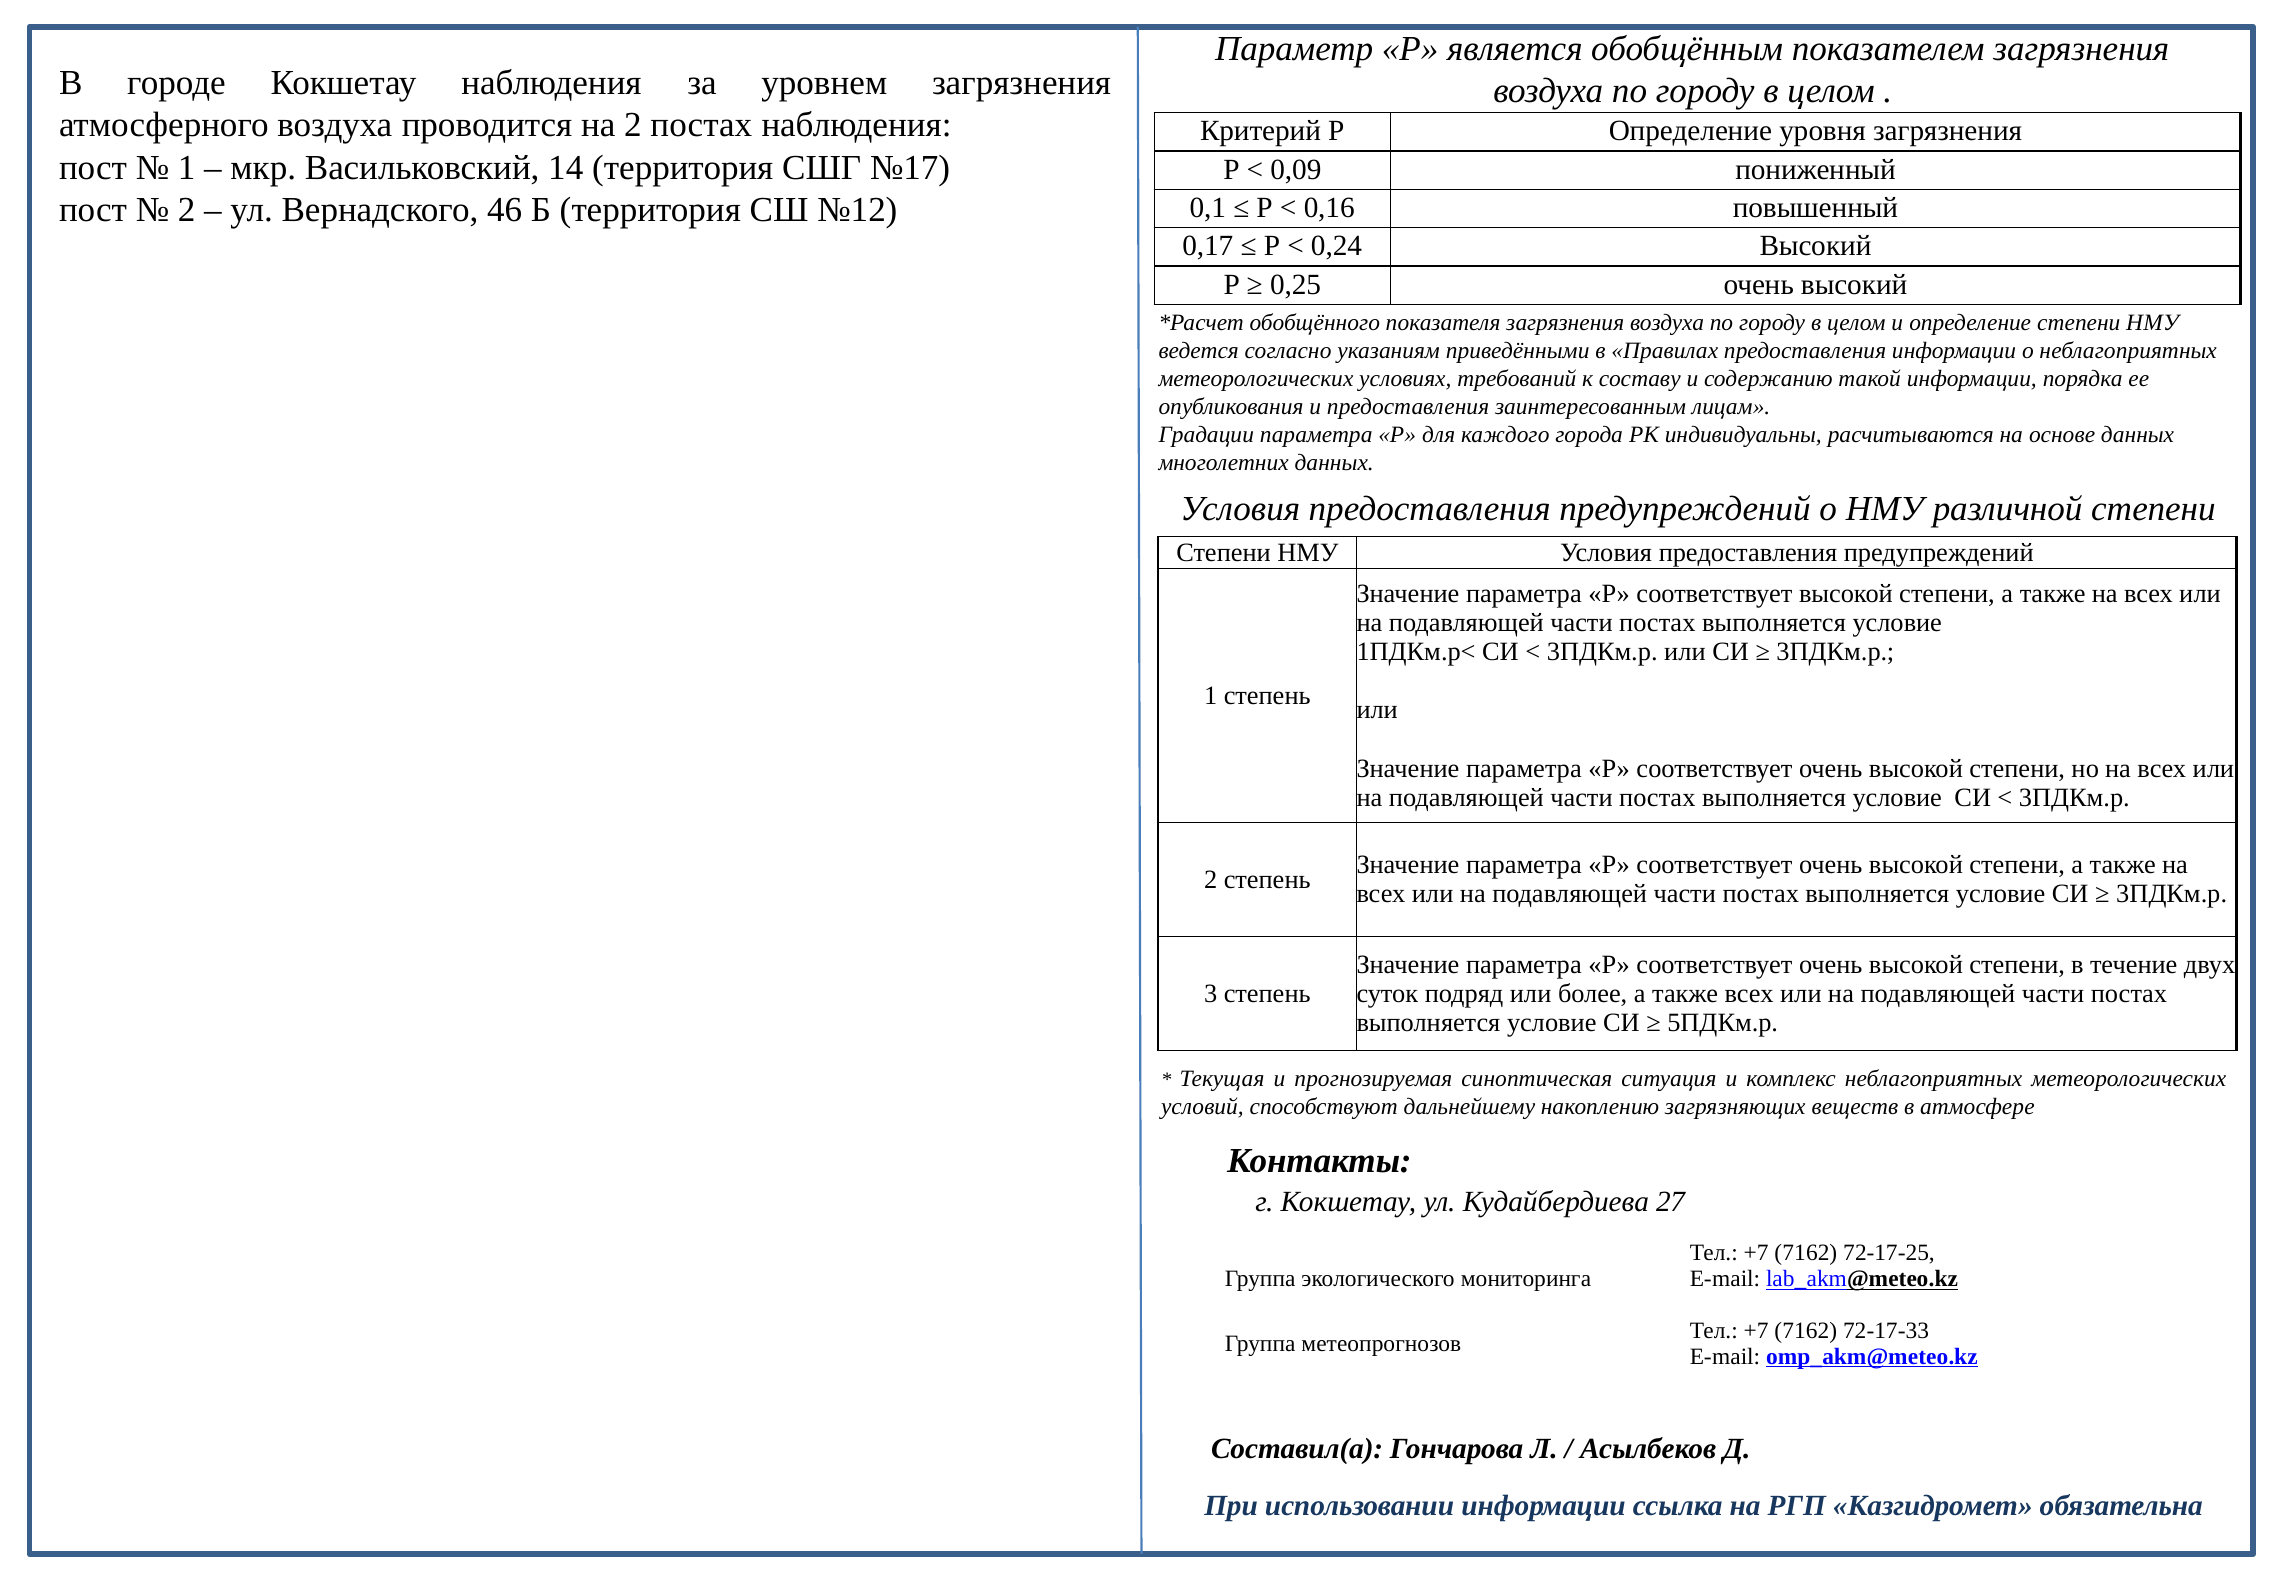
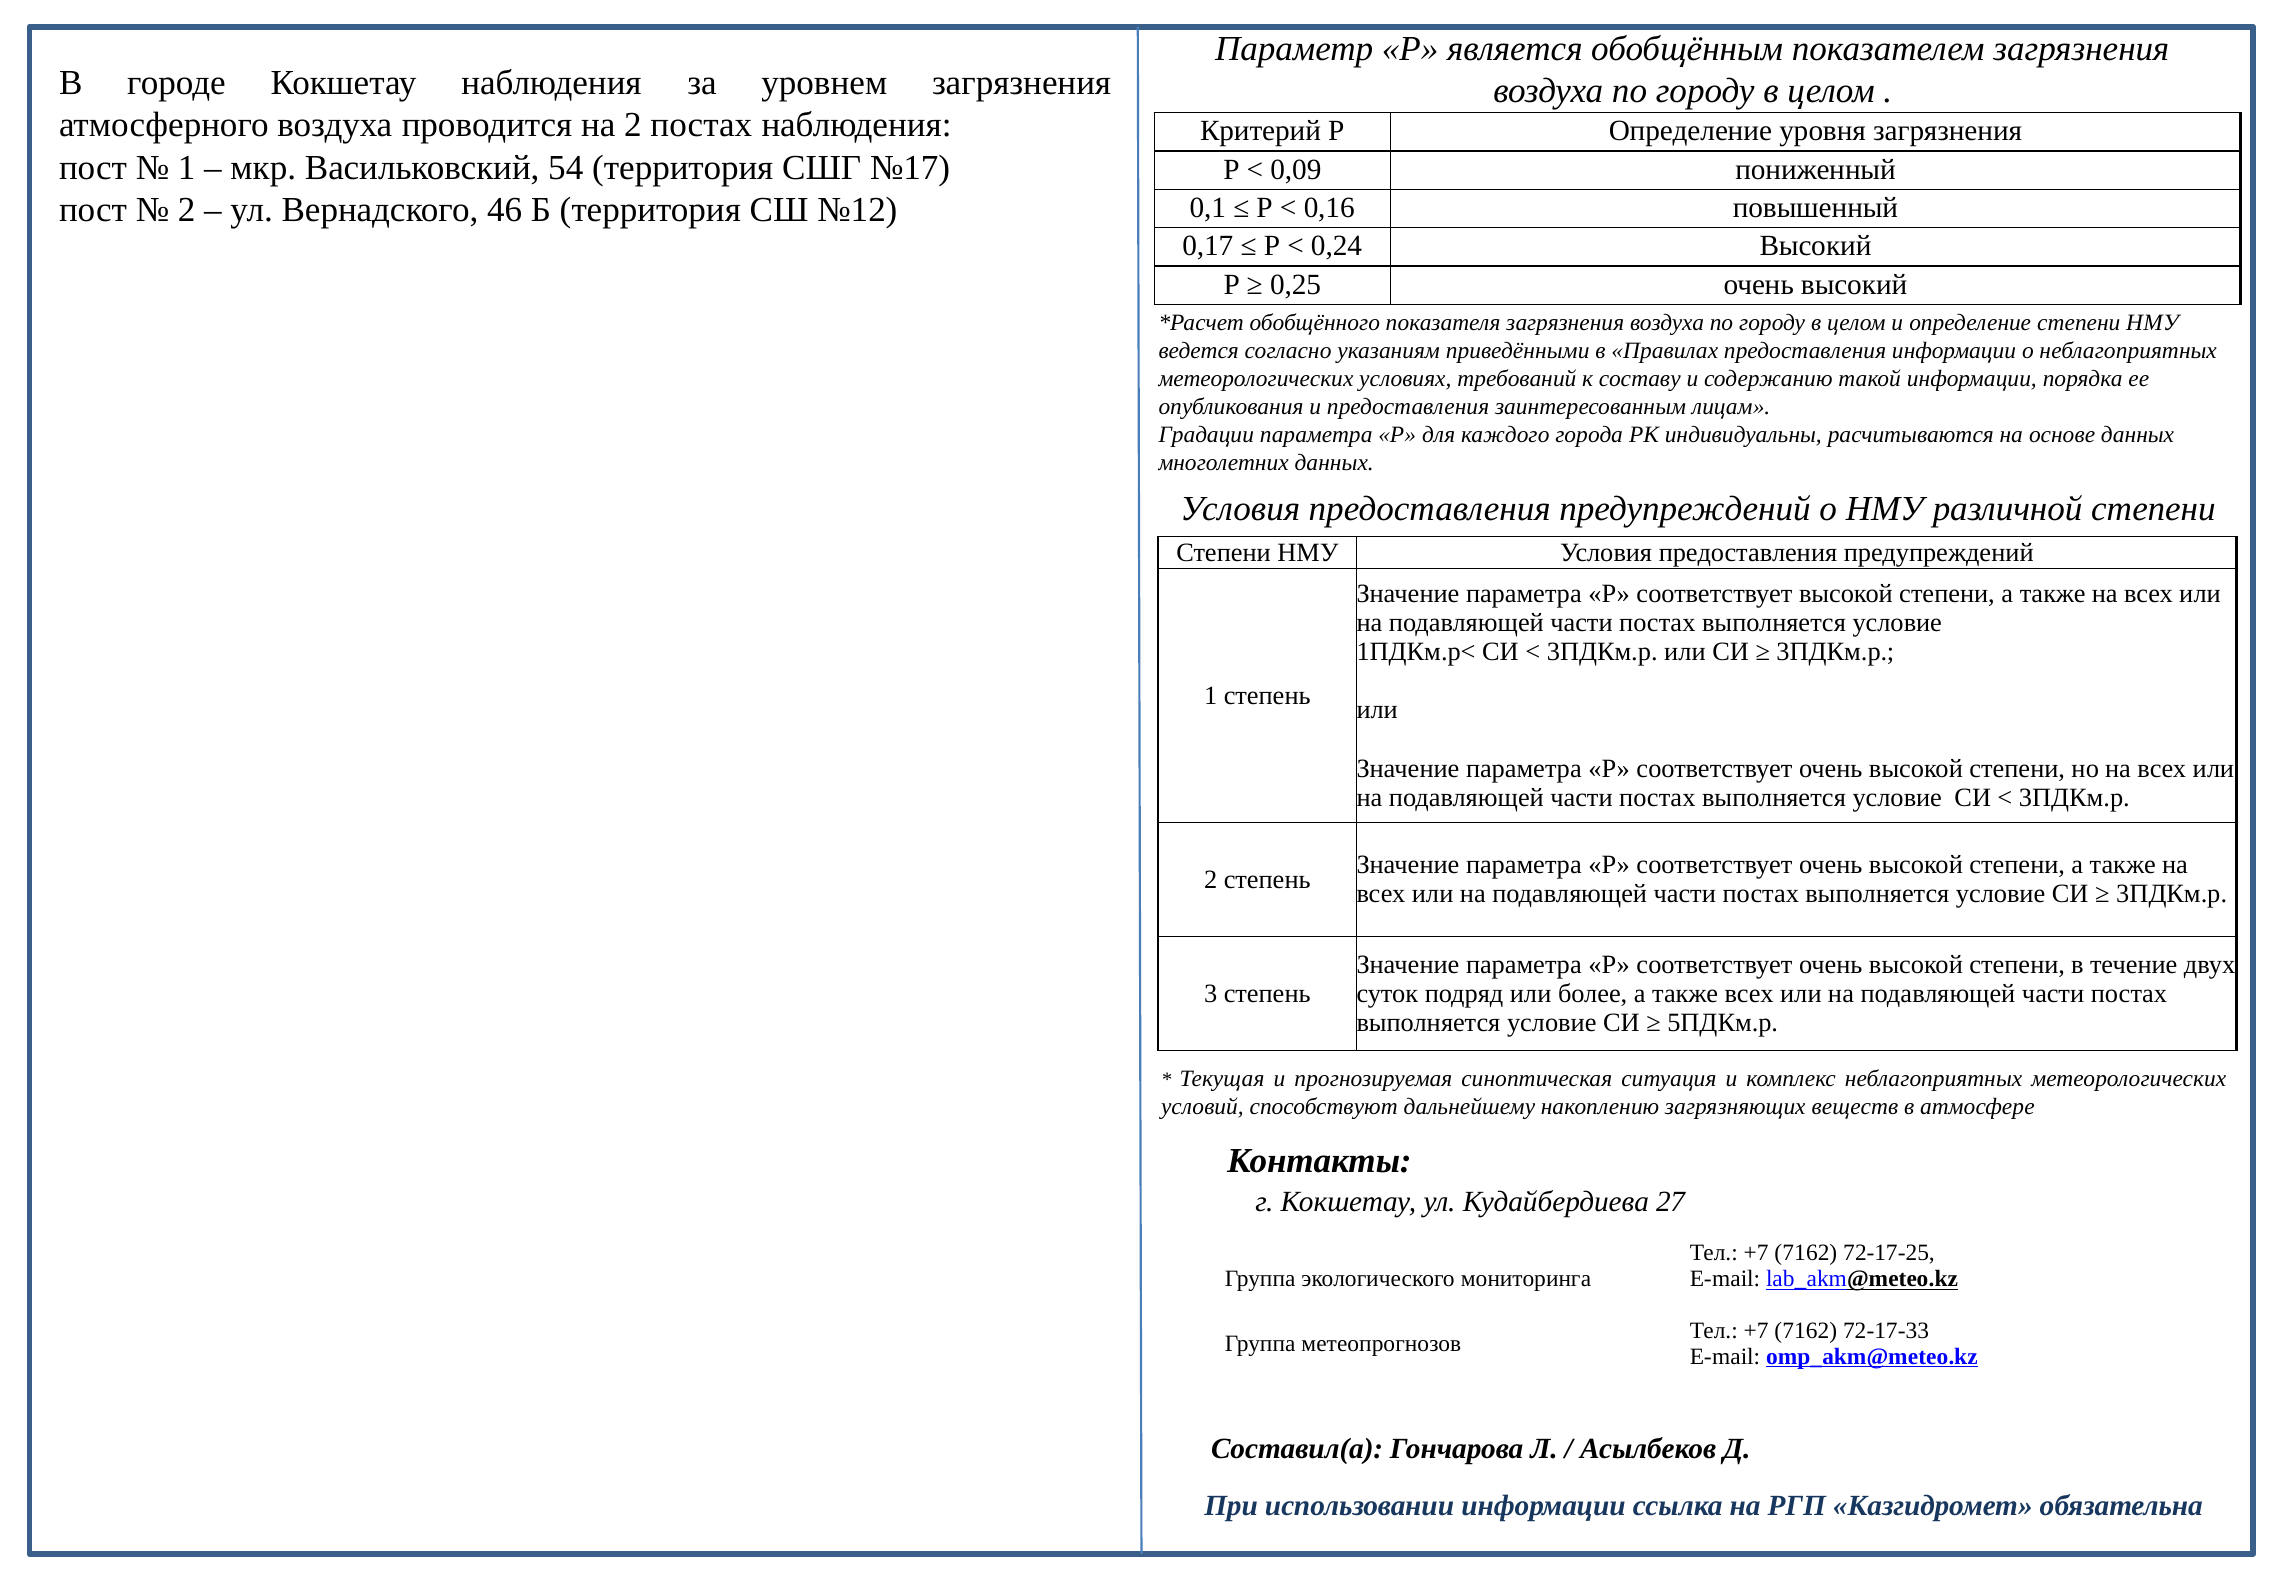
14: 14 -> 54
